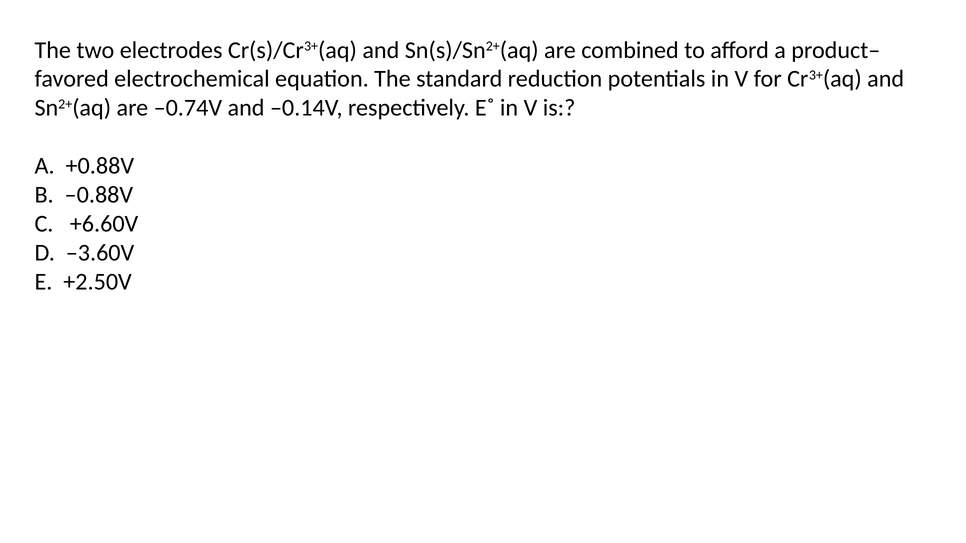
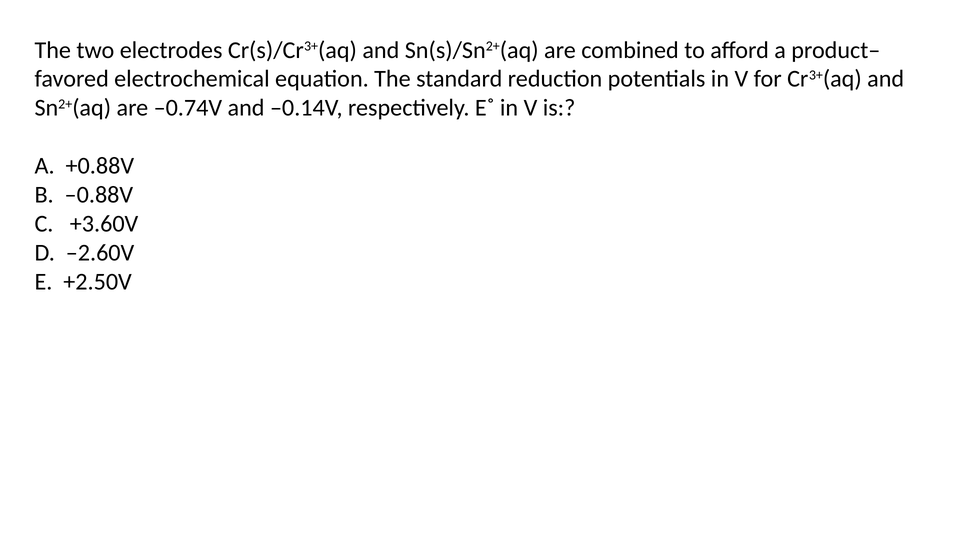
+6.60V: +6.60V -> +3.60V
–3.60V: –3.60V -> –2.60V
